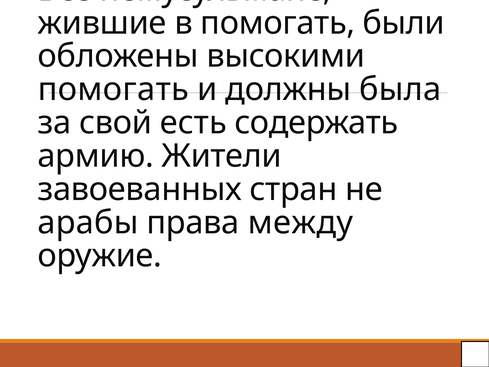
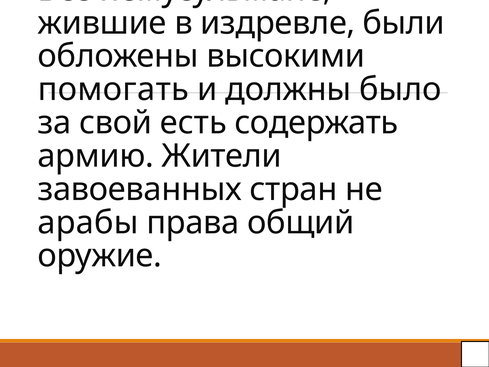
в помогать: помогать -> издревле
была: была -> было
между: между -> общий
